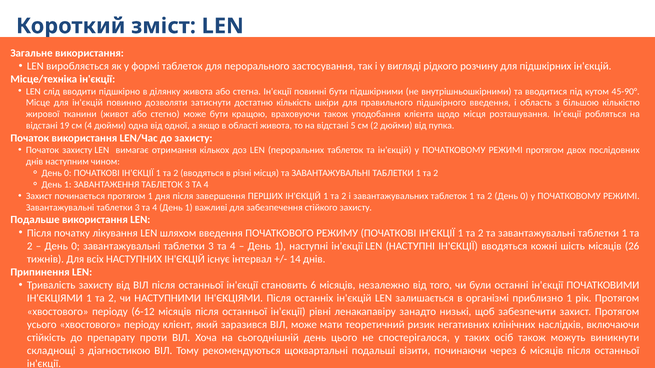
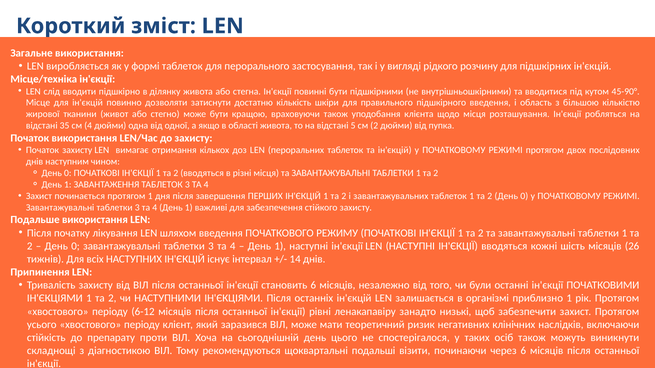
19: 19 -> 35
